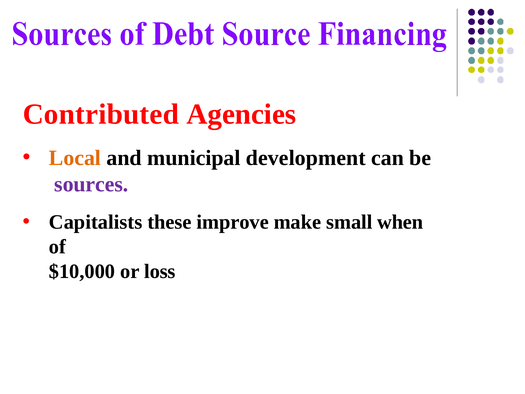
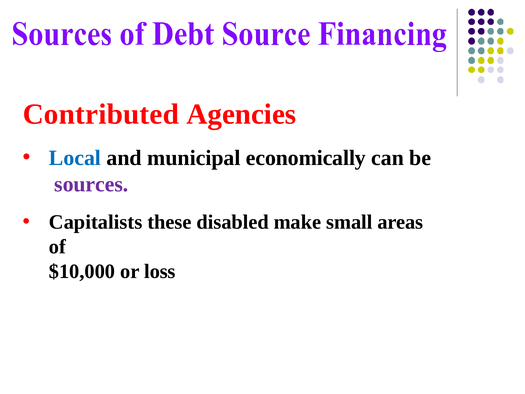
Local colour: orange -> blue
development: development -> economically
improve: improve -> disabled
when: when -> areas
